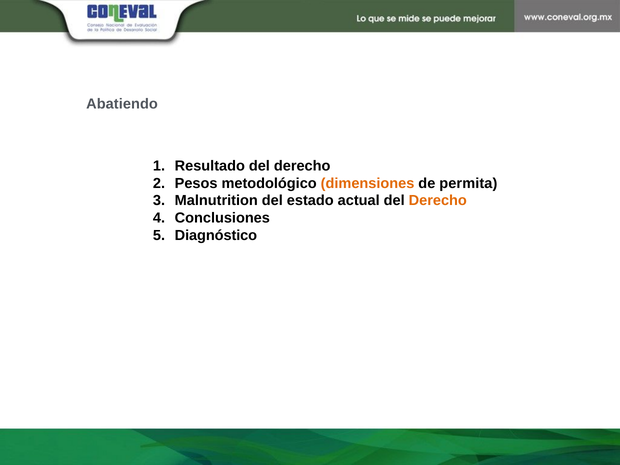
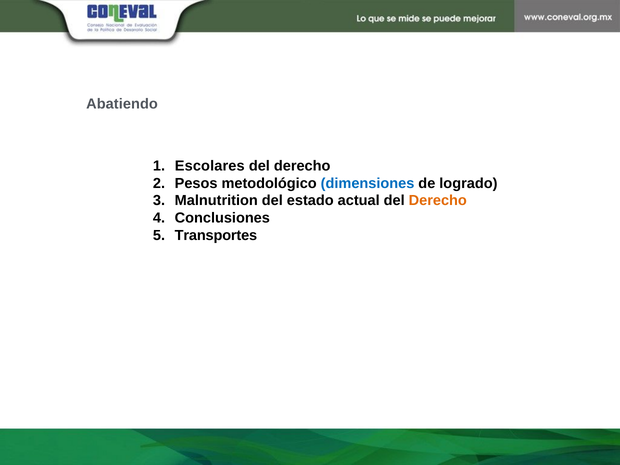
Resultado: Resultado -> Escolares
dimensiones colour: orange -> blue
permita: permita -> logrado
Diagnóstico: Diagnóstico -> Transportes
